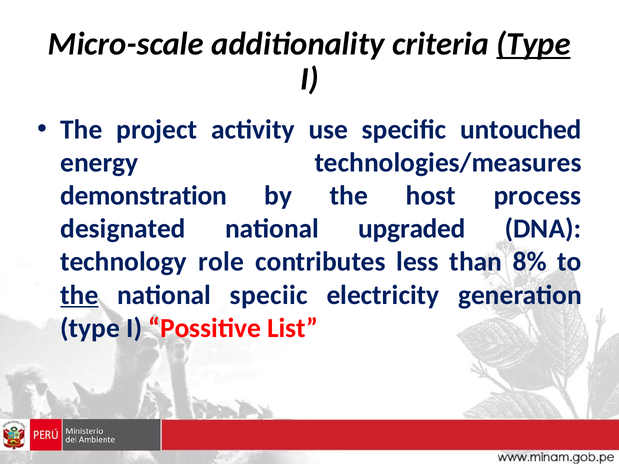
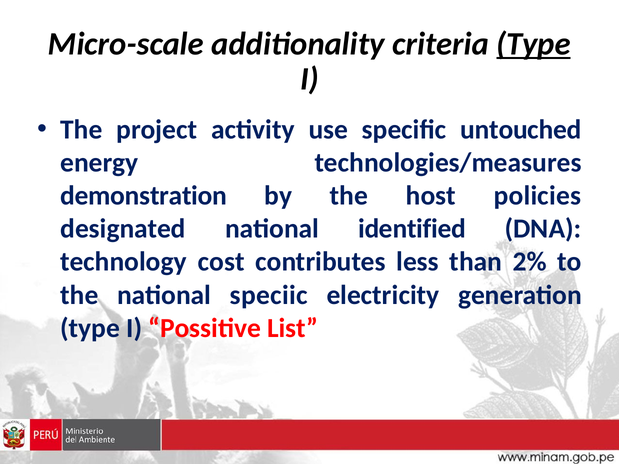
process: process -> policies
upgraded: upgraded -> identified
role: role -> cost
8%: 8% -> 2%
the at (79, 295) underline: present -> none
